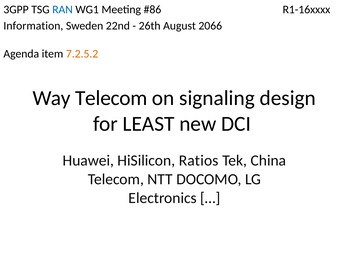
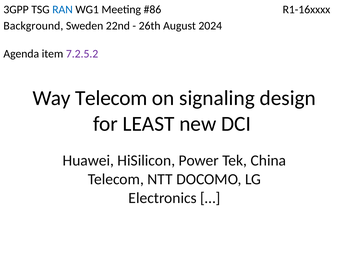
Information: Information -> Background
2066: 2066 -> 2024
7.2.5.2 colour: orange -> purple
Ratios: Ratios -> Power
